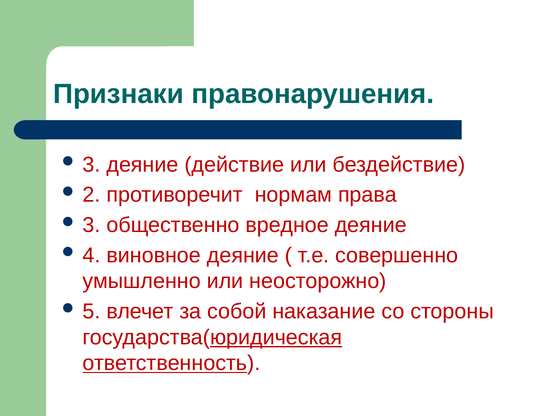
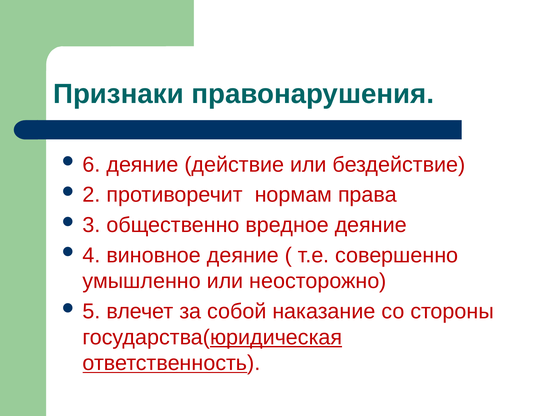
3 at (92, 164): 3 -> 6
